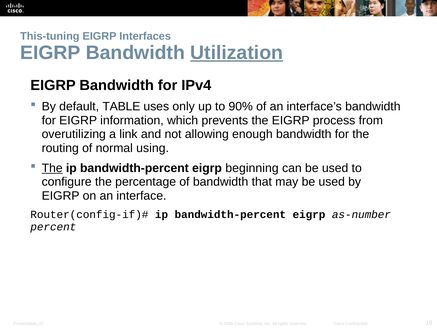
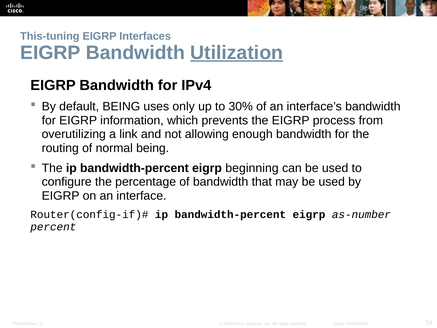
default TABLE: TABLE -> BEING
90%: 90% -> 30%
normal using: using -> being
The at (52, 168) underline: present -> none
